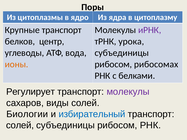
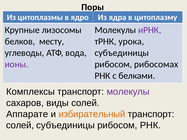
Крупные транспорт: транспорт -> лизосомы
центр: центр -> месту
ионы colour: orange -> purple
Регулирует: Регулирует -> Комплексы
Биологии: Биологии -> Аппарате
избирательный colour: blue -> orange
